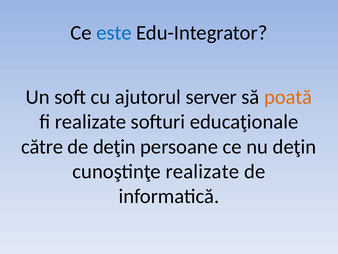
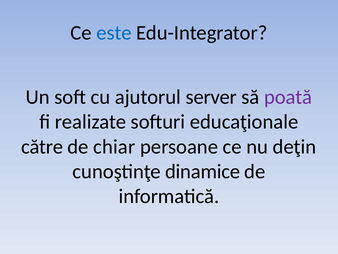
poată colour: orange -> purple
de deţin: deţin -> chiar
cunoştinţe realizate: realizate -> dinamice
